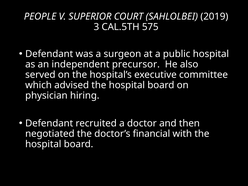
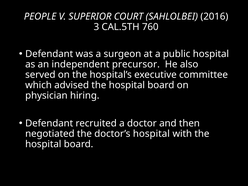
2019: 2019 -> 2016
575: 575 -> 760
doctor’s financial: financial -> hospital
